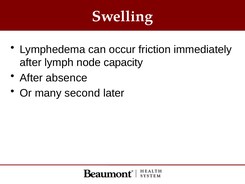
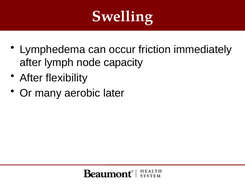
absence: absence -> flexibility
second: second -> aerobic
